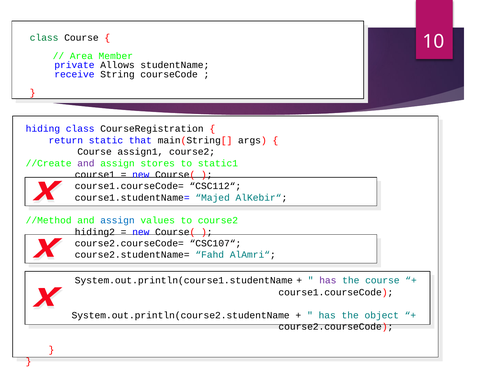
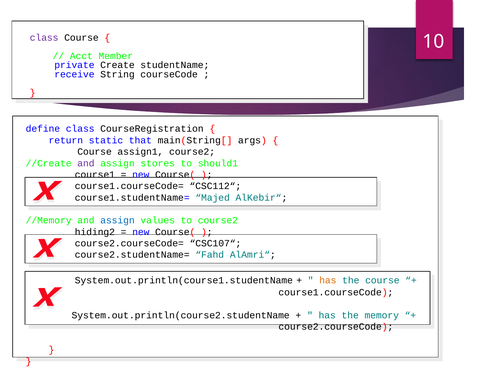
class at (44, 38) colour: green -> purple
Area: Area -> Acct
Allows: Allows -> Create
hiding: hiding -> define
static1: static1 -> should1
//Method: //Method -> //Memory
has at (328, 281) colour: purple -> orange
object: object -> memory
